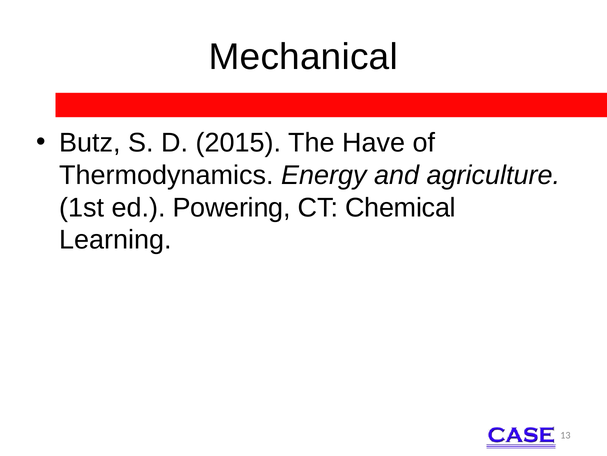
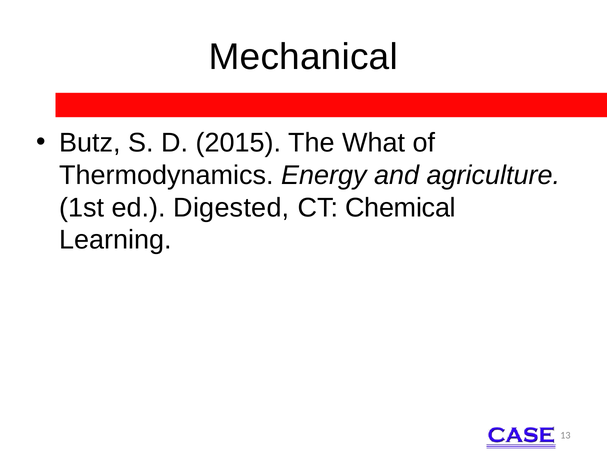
Have: Have -> What
Powering: Powering -> Digested
